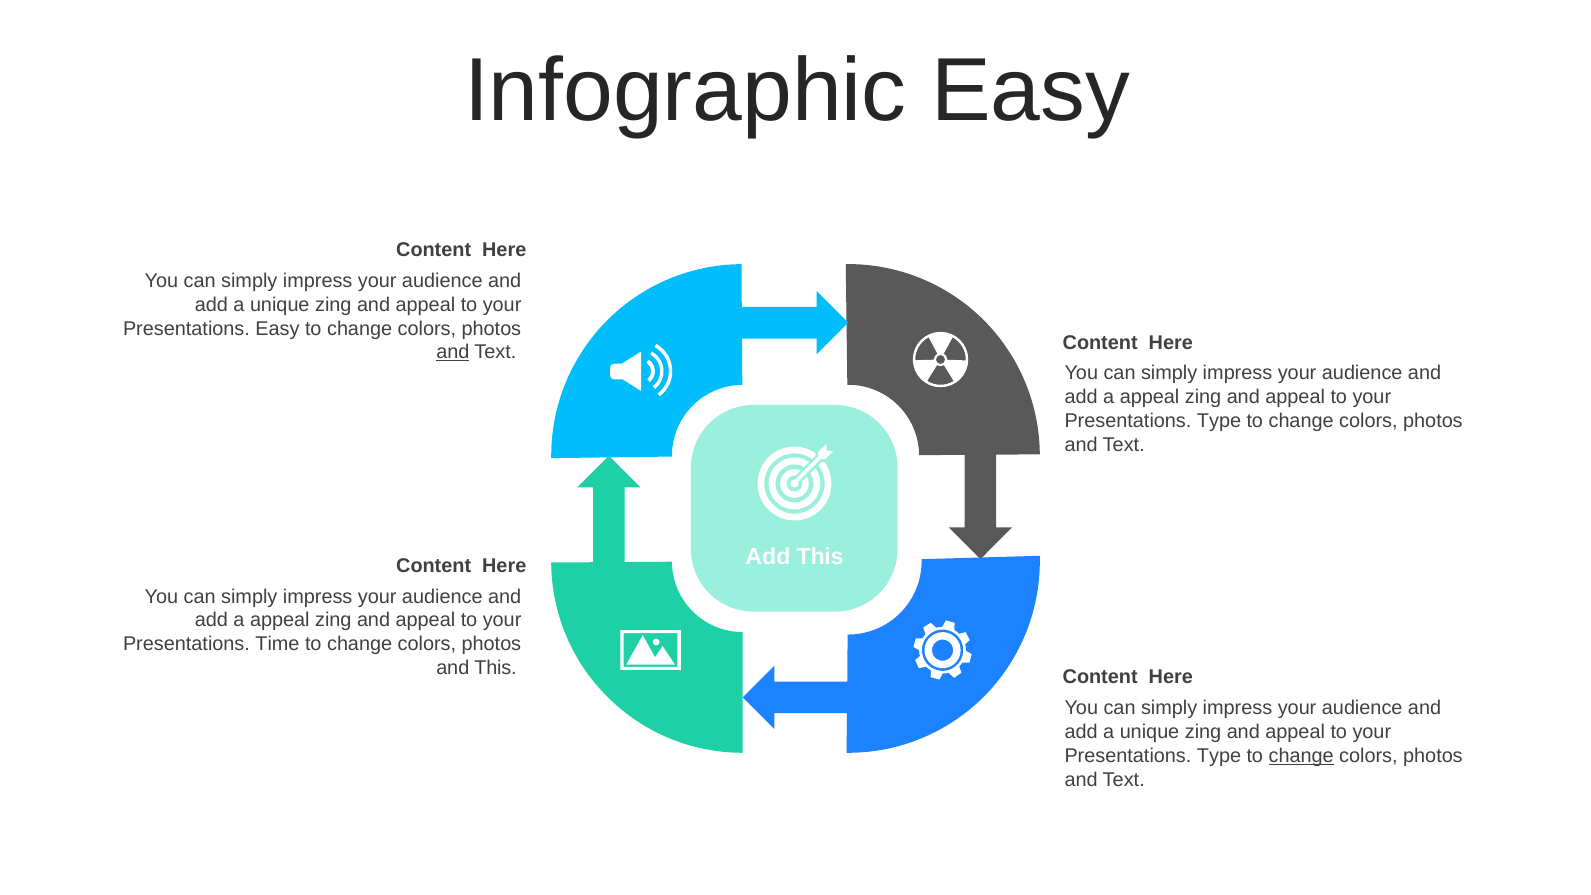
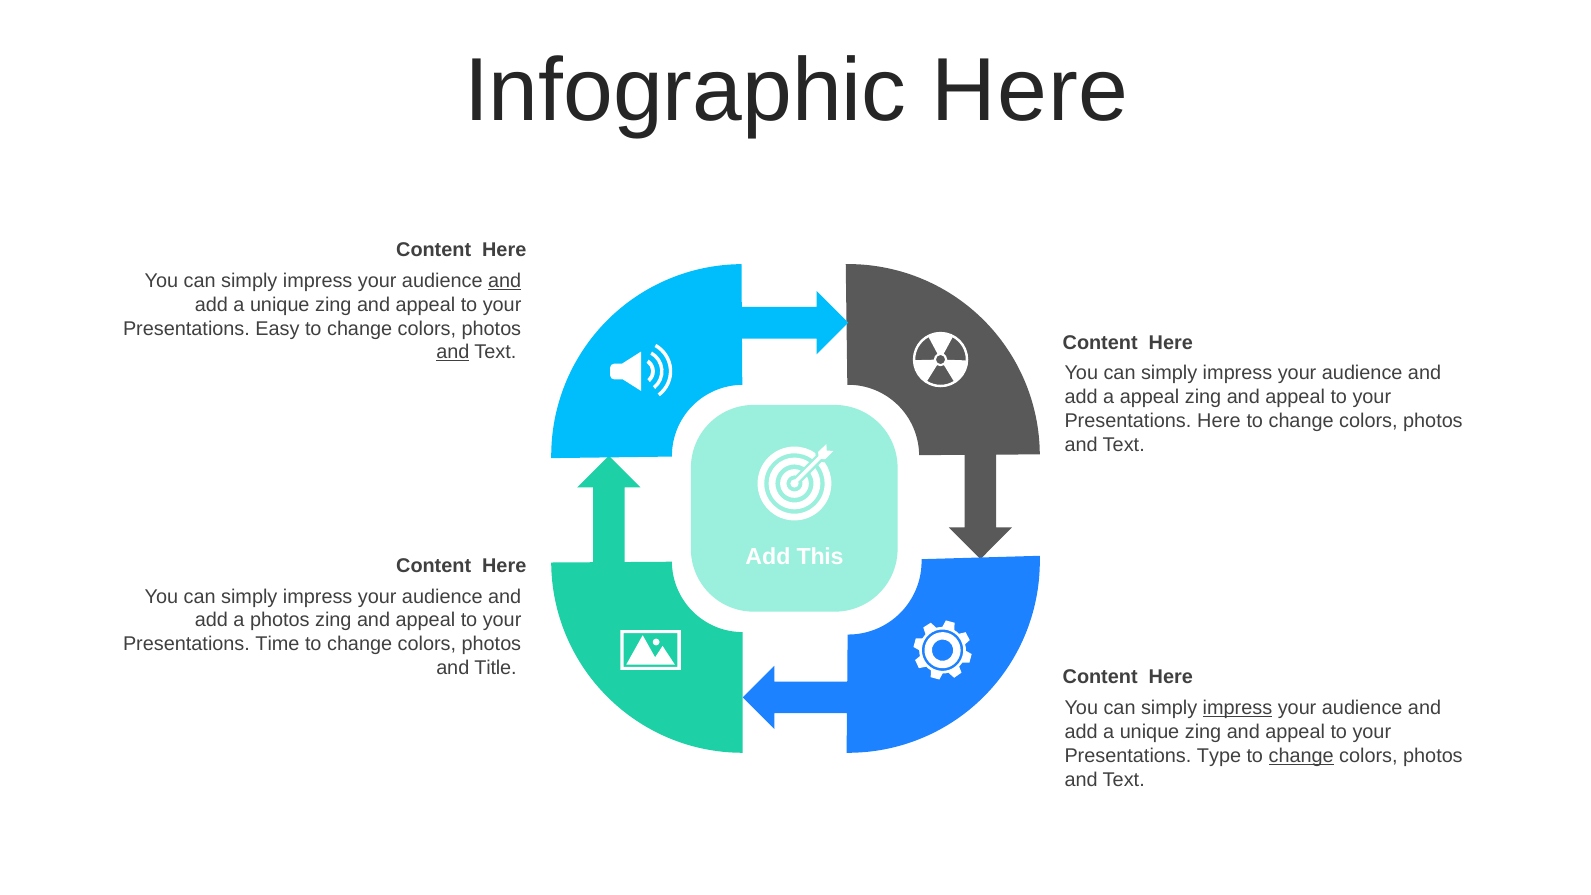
Infographic Easy: Easy -> Here
and at (505, 281) underline: none -> present
Type at (1219, 421): Type -> Here
appeal at (280, 620): appeal -> photos
and This: This -> Title
impress at (1237, 708) underline: none -> present
